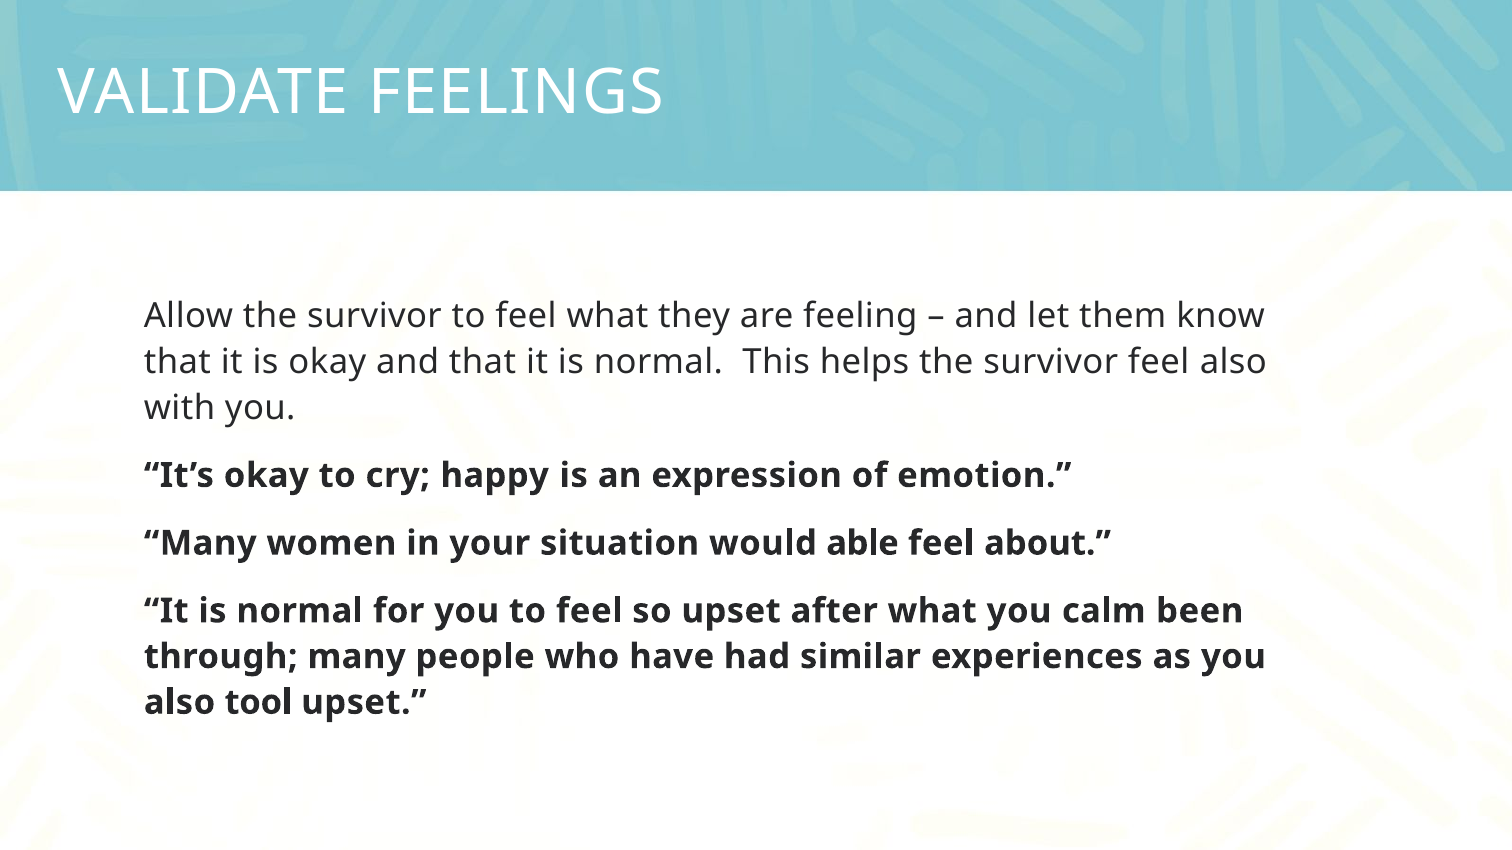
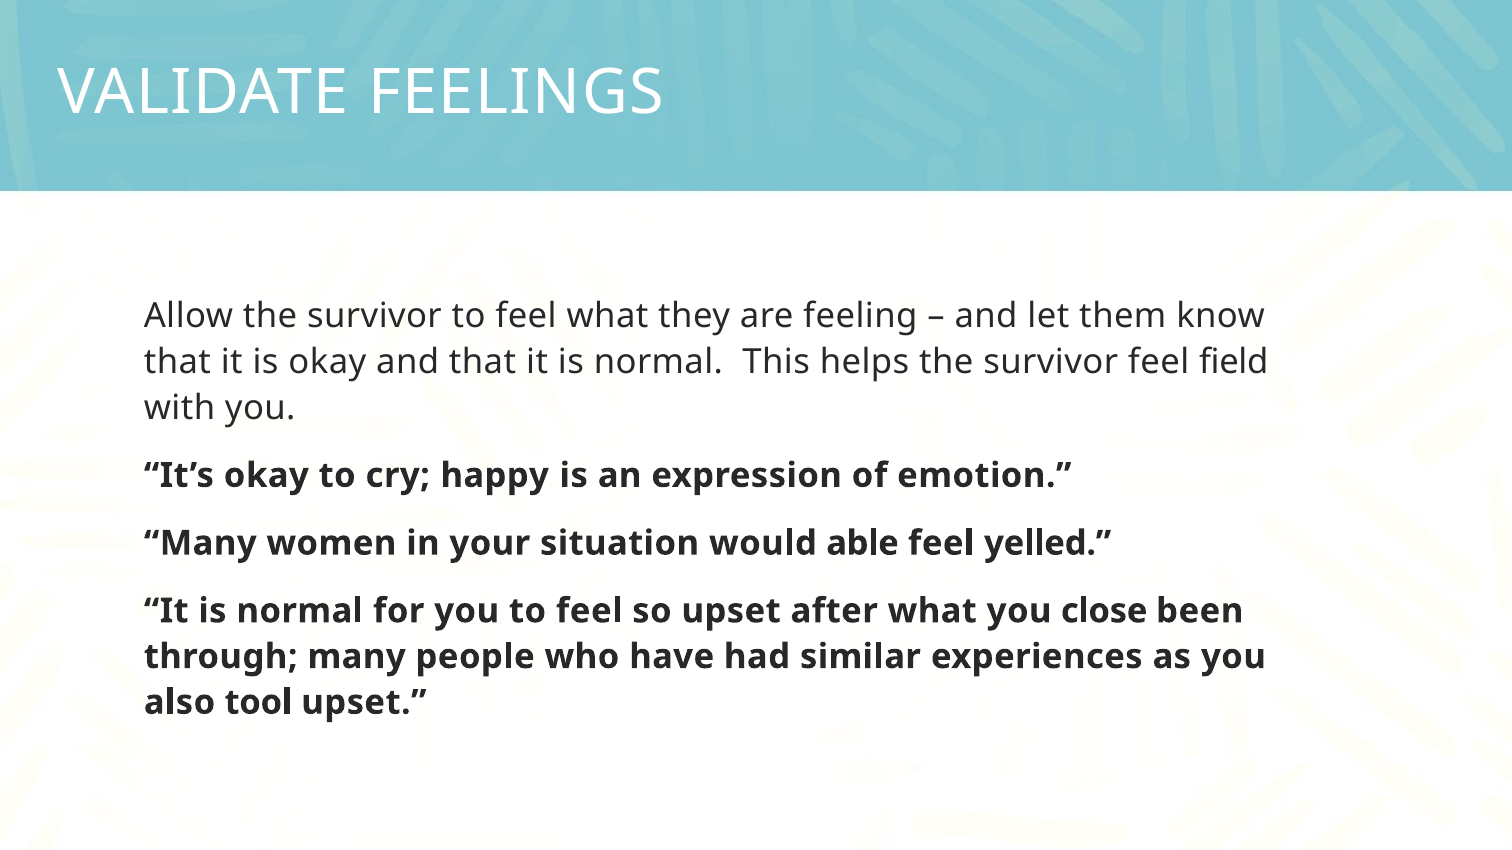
feel also: also -> field
about: about -> yelled
calm: calm -> close
